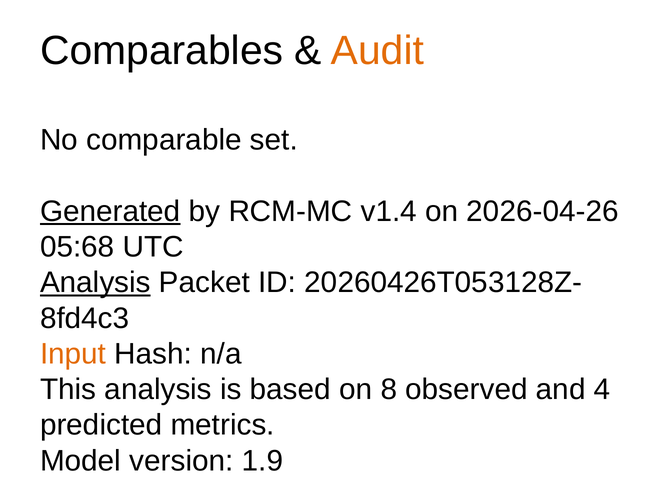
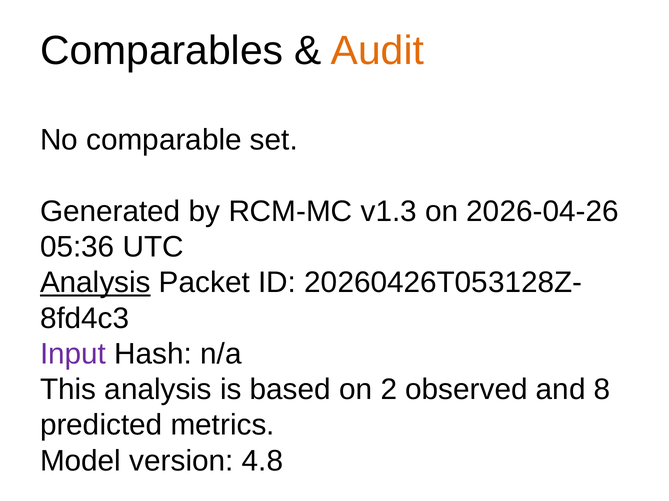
Generated underline: present -> none
v1.4: v1.4 -> v1.3
05:68: 05:68 -> 05:36
Input colour: orange -> purple
8: 8 -> 2
4: 4 -> 8
1.9: 1.9 -> 4.8
